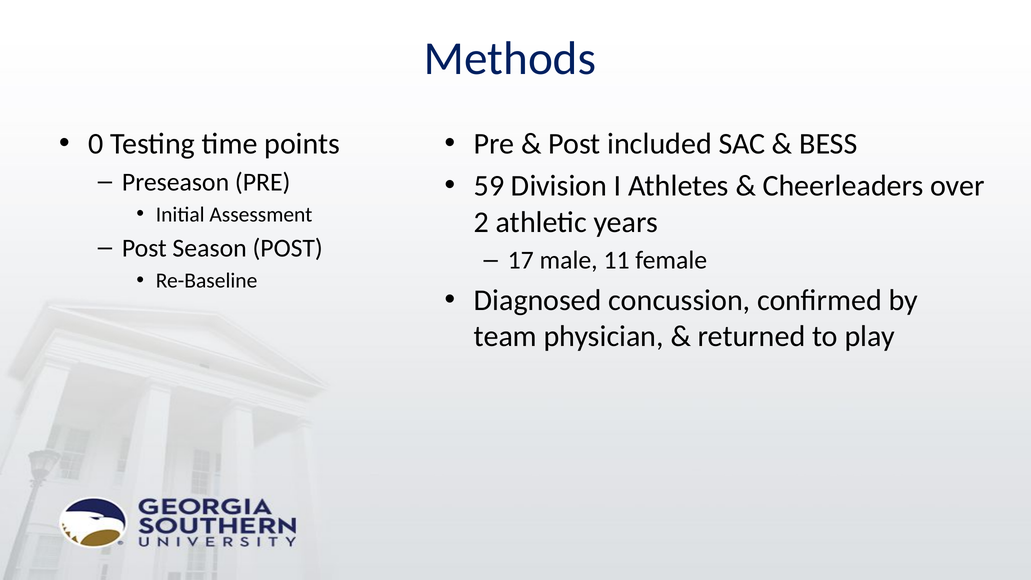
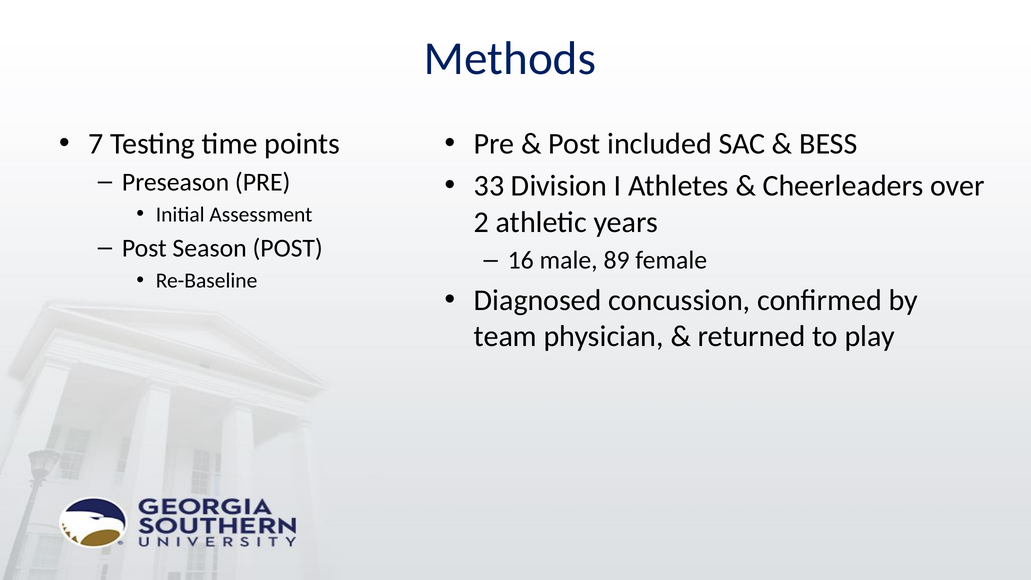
0: 0 -> 7
59: 59 -> 33
17: 17 -> 16
11: 11 -> 89
